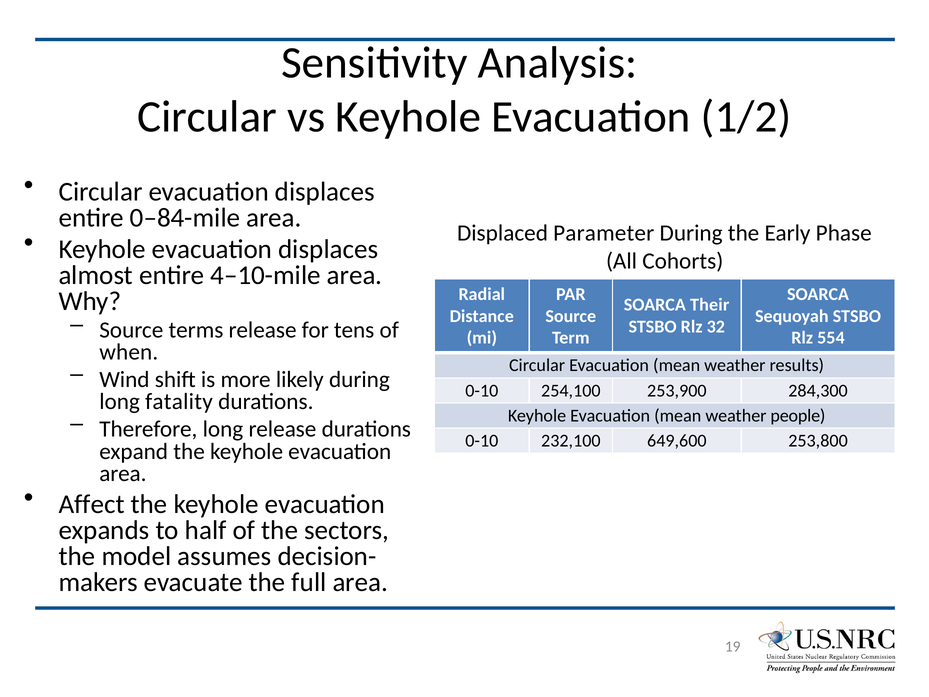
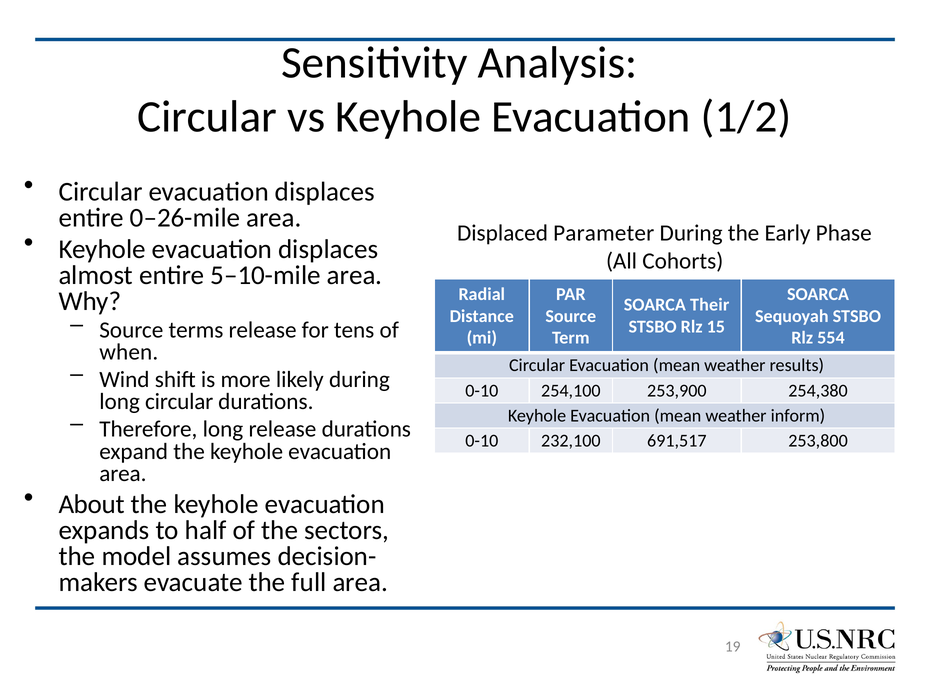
0–84-mile: 0–84-mile -> 0–26-mile
4–10-mile: 4–10-mile -> 5–10-mile
32: 32 -> 15
284,300: 284,300 -> 254,380
long fatality: fatality -> circular
people: people -> inform
649,600: 649,600 -> 691,517
Affect: Affect -> About
